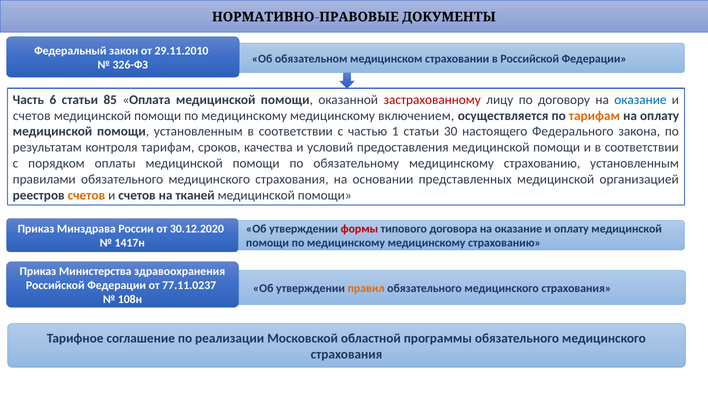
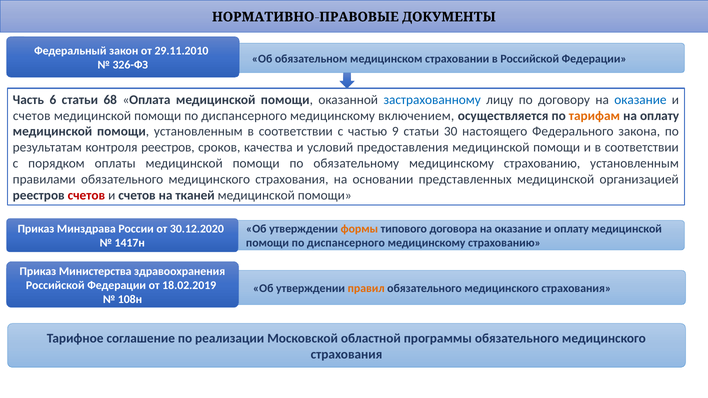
85: 85 -> 68
застрахованному colour: red -> blue
медицинскому at (244, 116): медицинскому -> диспансерного
1: 1 -> 9
контроля тарифам: тарифам -> реестров
счетов at (86, 195) colour: orange -> red
формы colour: red -> orange
медицинскому at (346, 243): медицинскому -> диспансерного
77.11.0237: 77.11.0237 -> 18.02.2019
